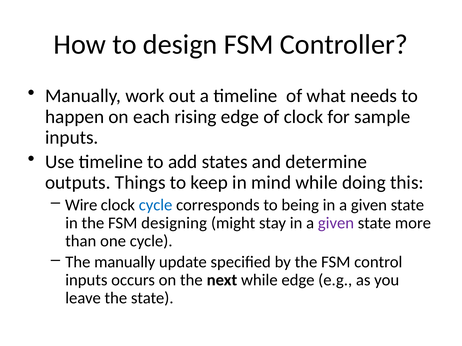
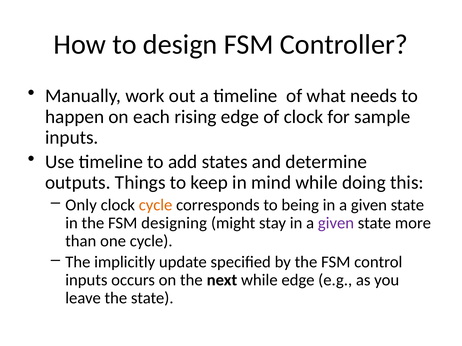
Wire: Wire -> Only
cycle at (156, 205) colour: blue -> orange
The manually: manually -> implicitly
